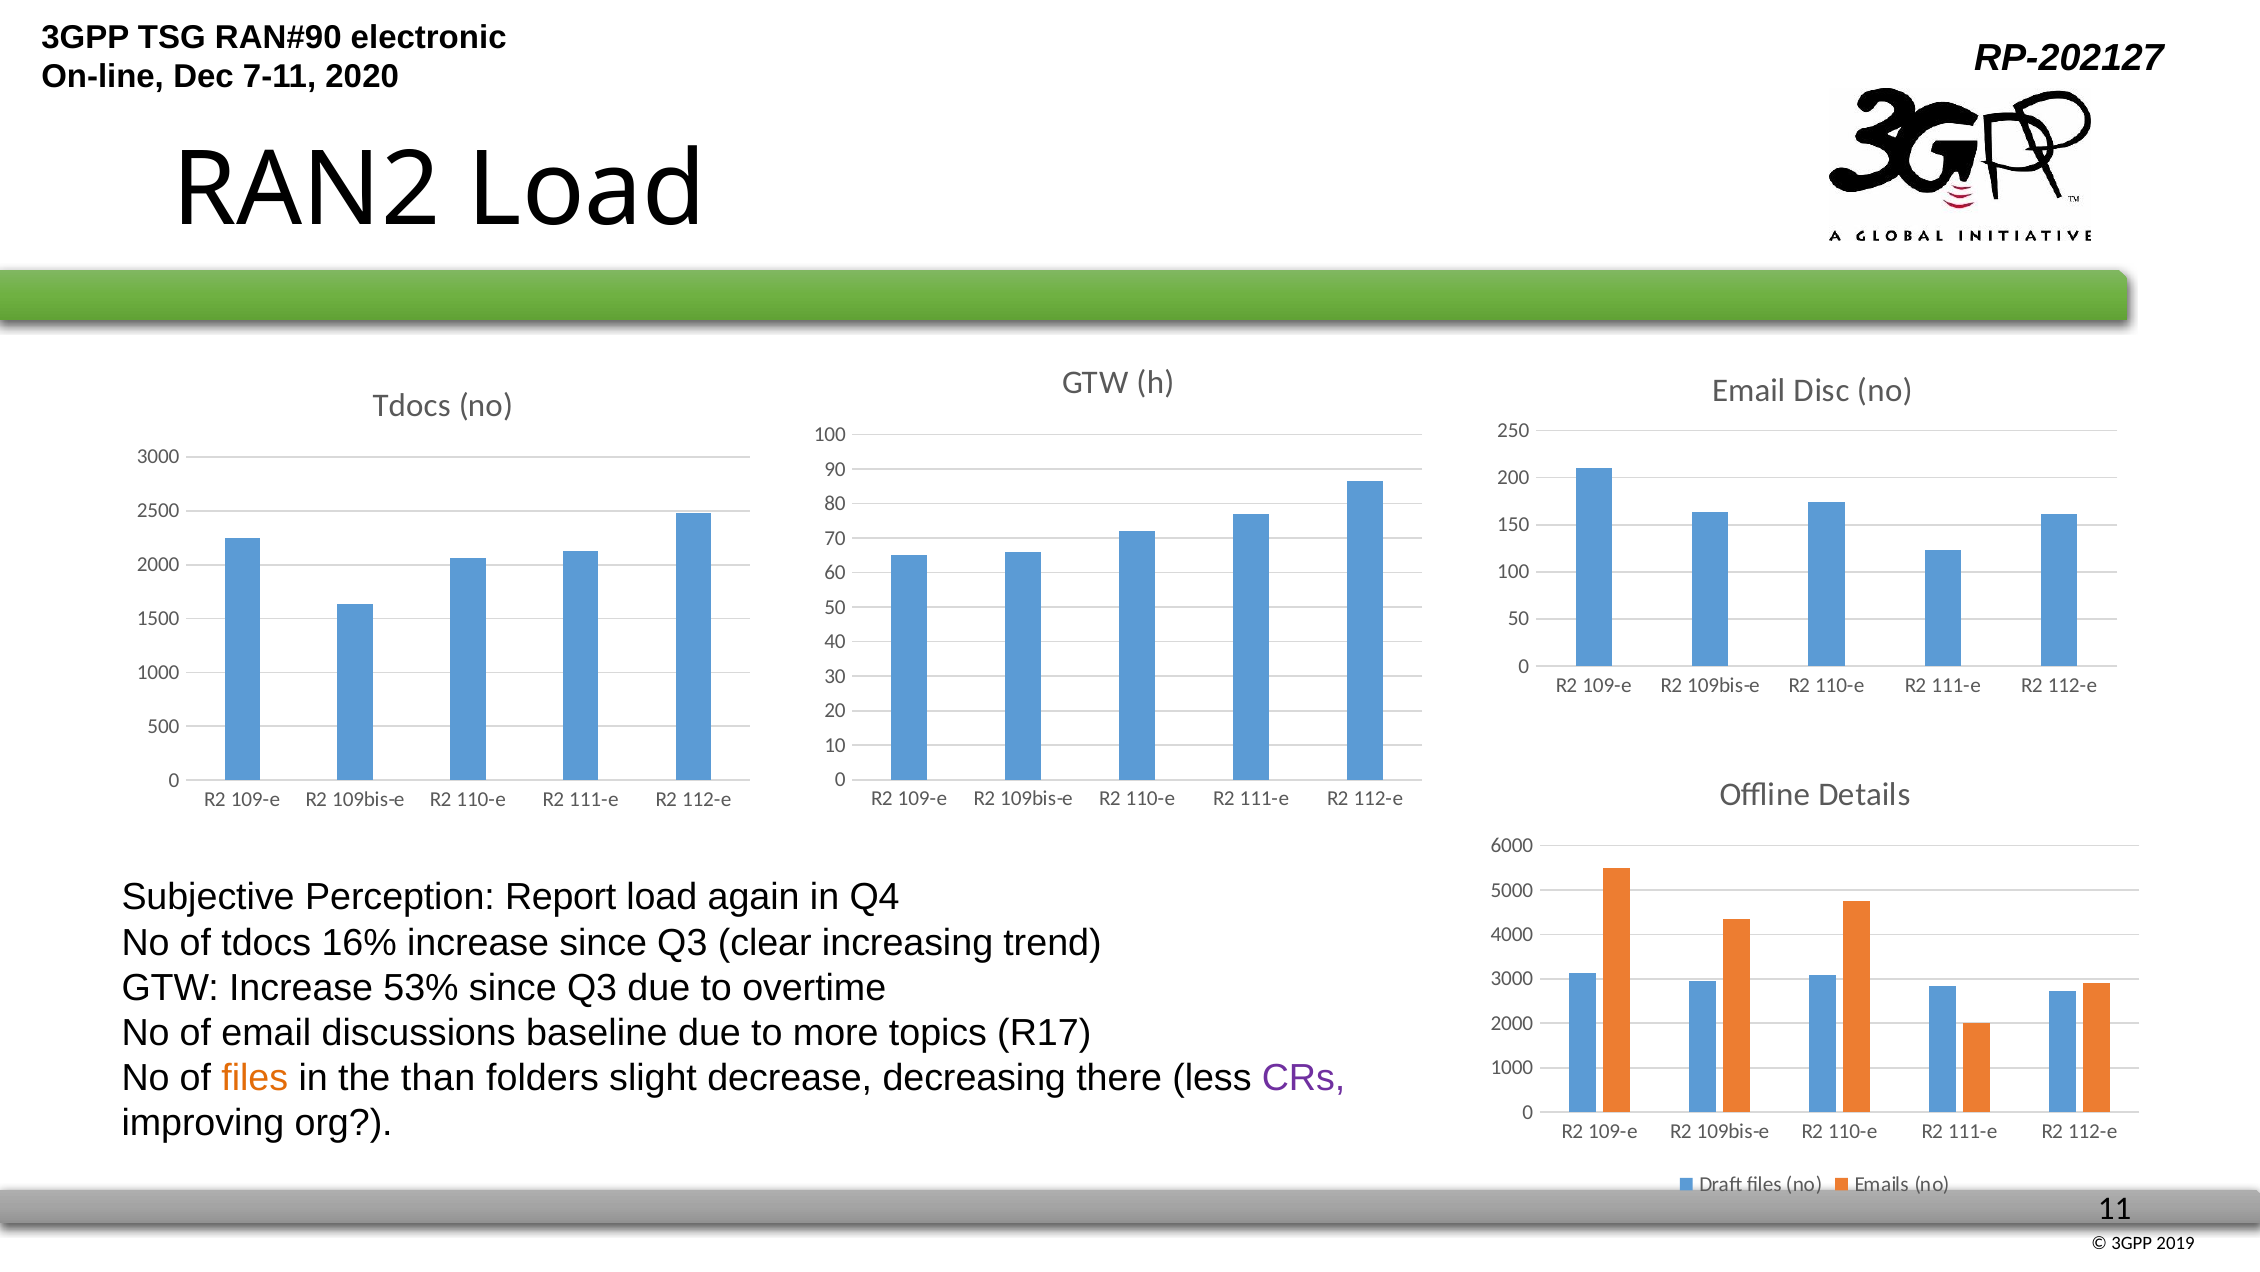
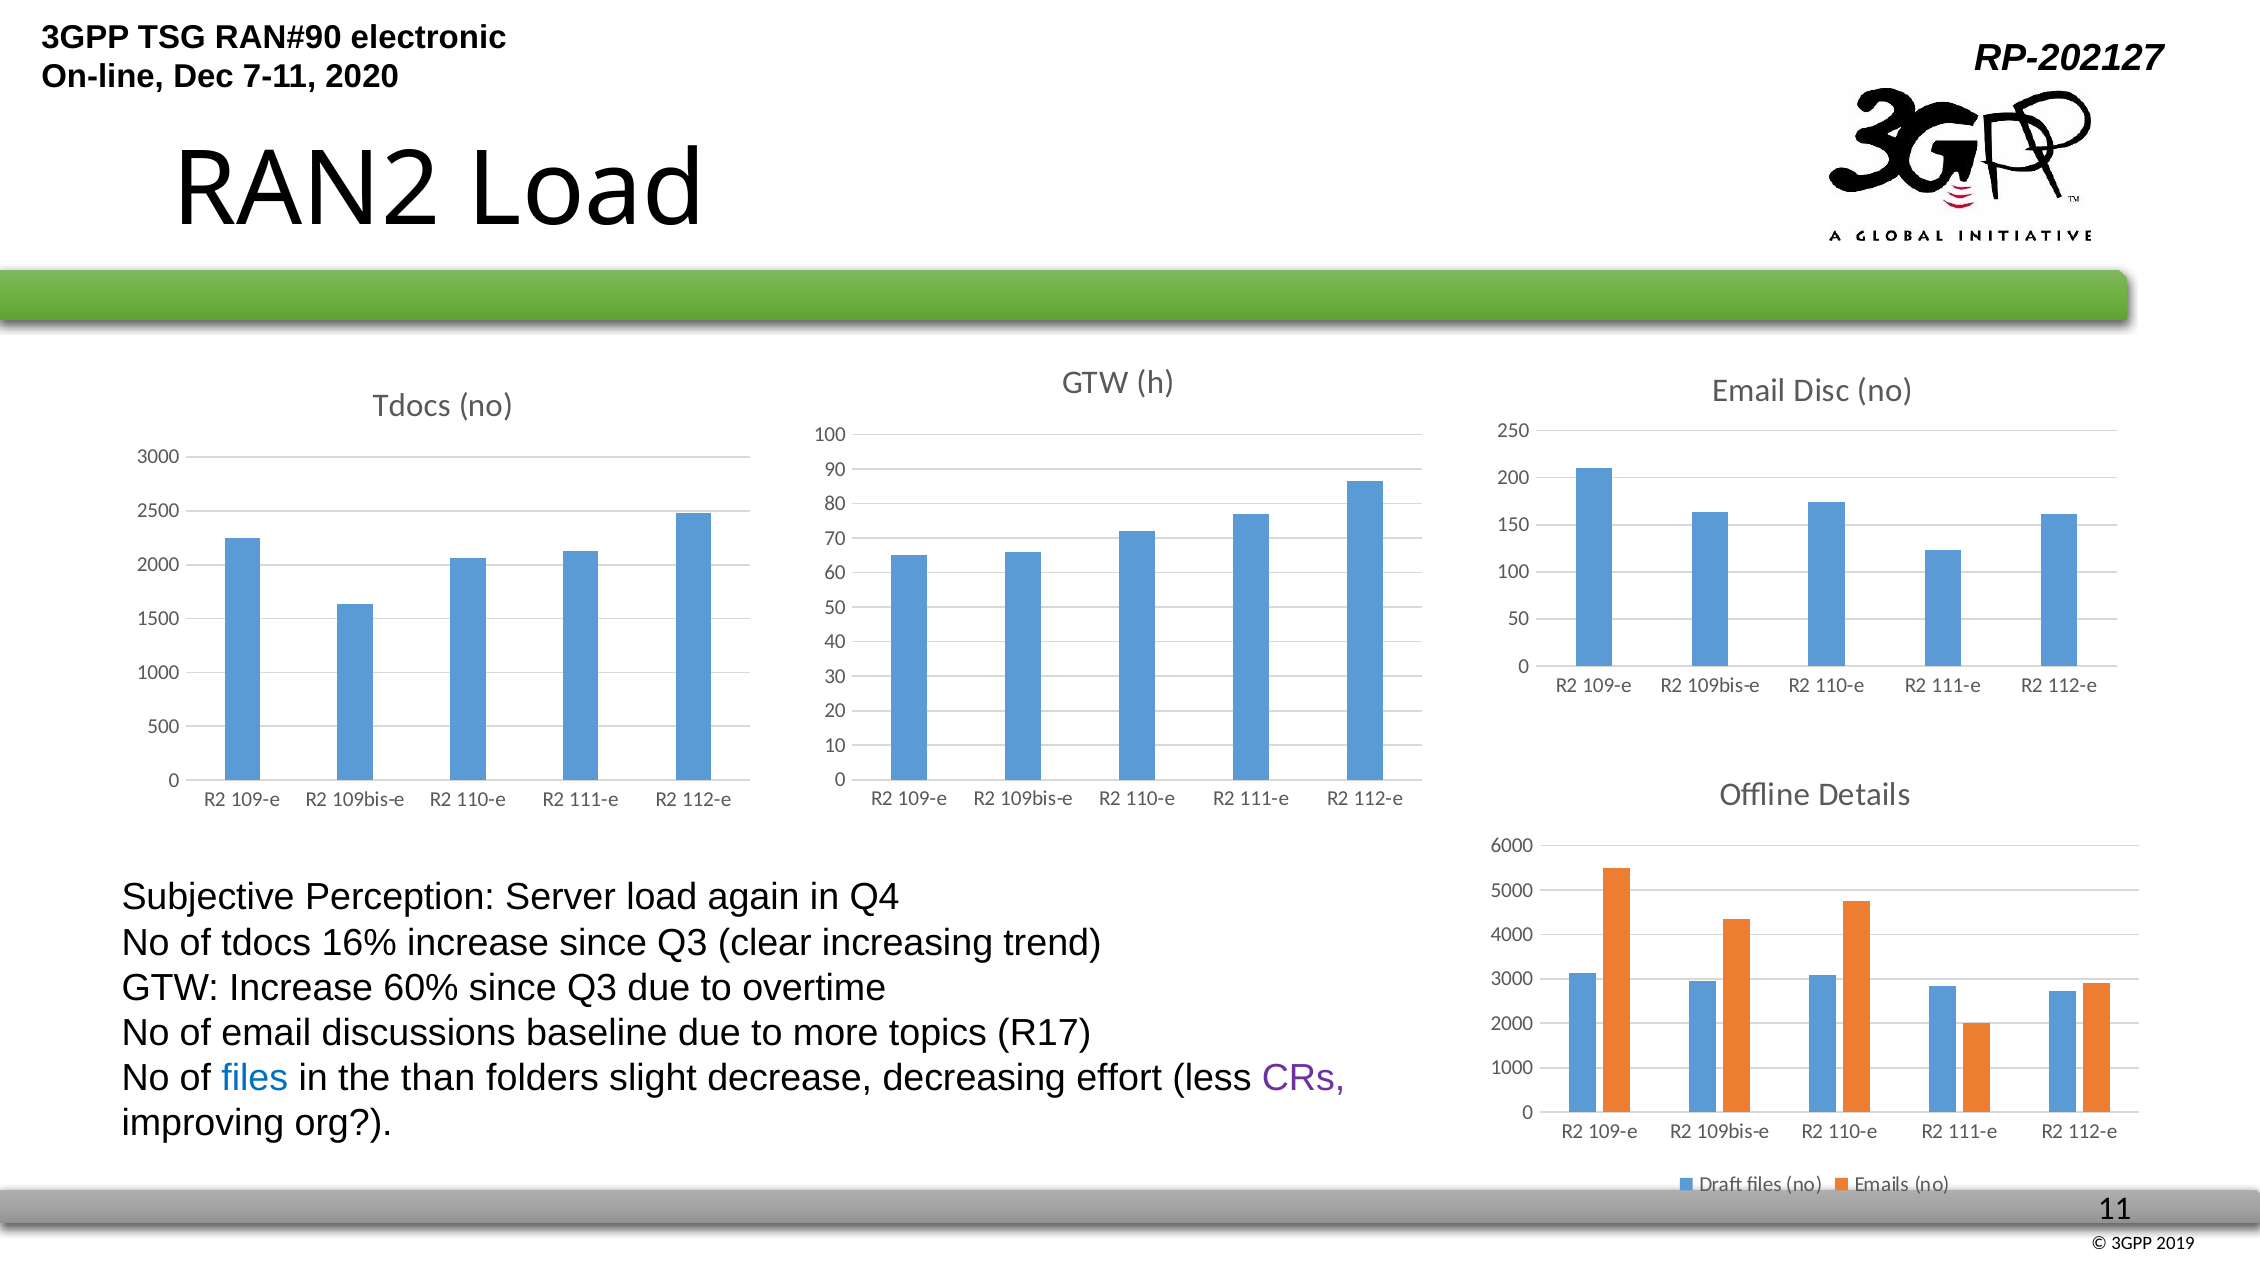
Report: Report -> Server
53%: 53% -> 60%
files at (255, 1078) colour: orange -> blue
there: there -> effort
